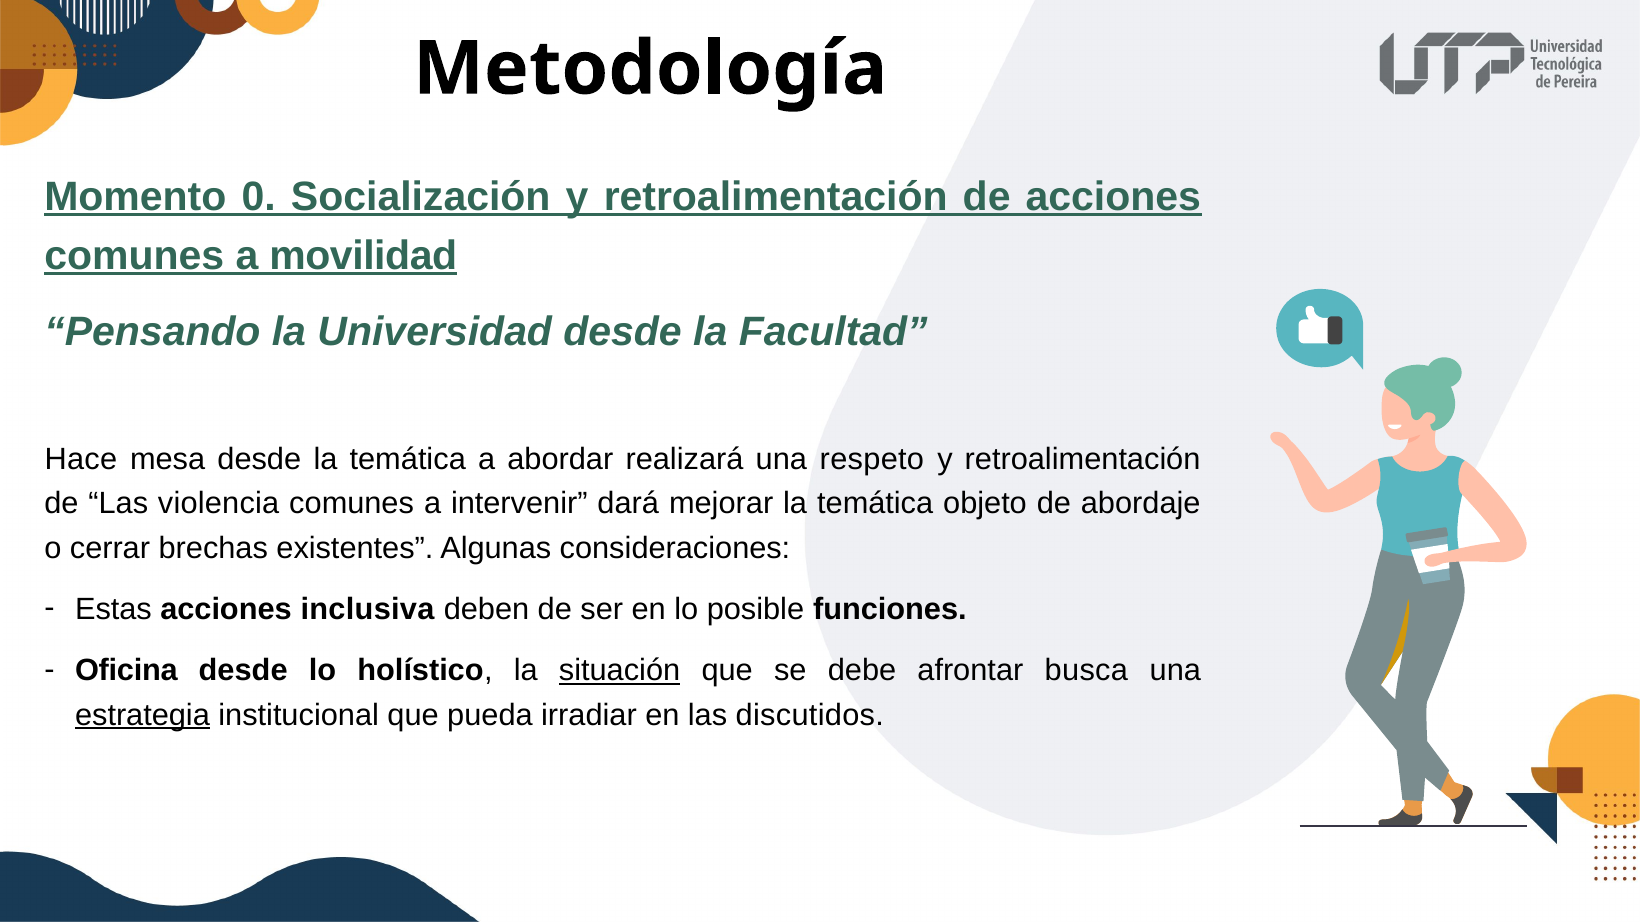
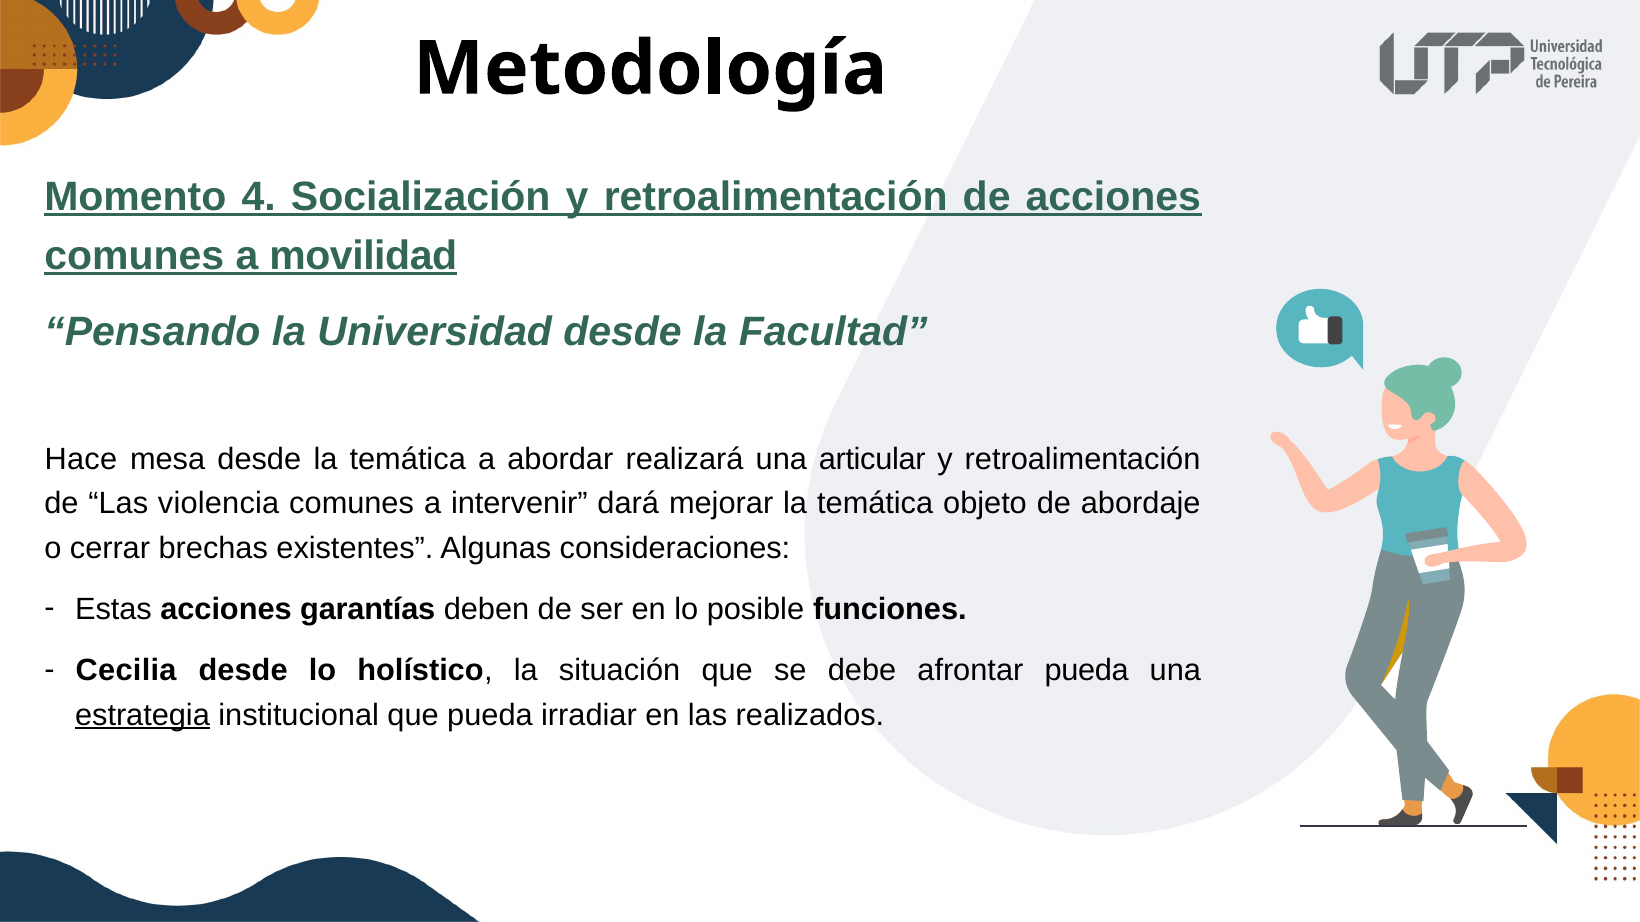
0: 0 -> 4
respeto: respeto -> articular
inclusiva: inclusiva -> garantías
Oficina: Oficina -> Cecilia
situación underline: present -> none
afrontar busca: busca -> pueda
discutidos: discutidos -> realizados
